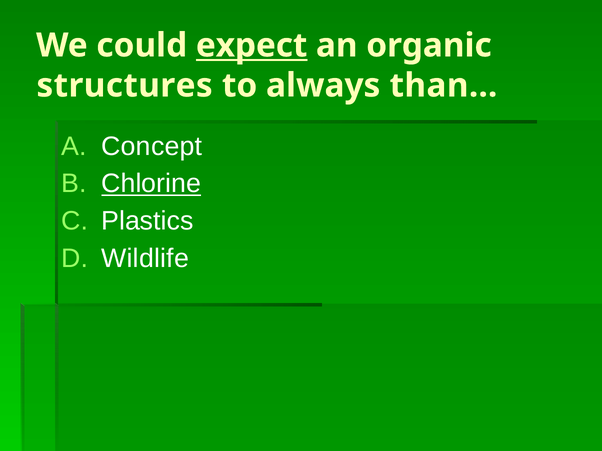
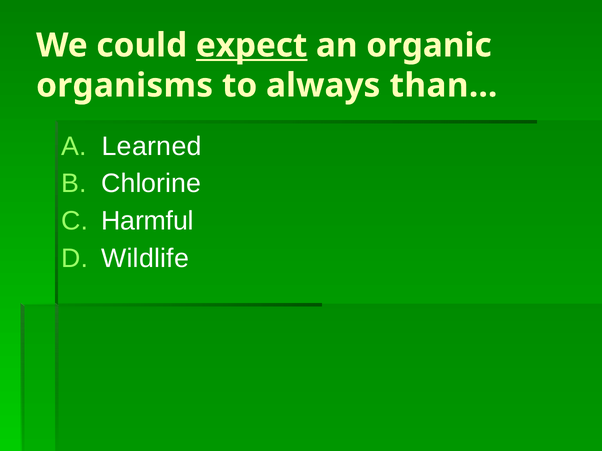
structures: structures -> organisms
Concept: Concept -> Learned
Chlorine underline: present -> none
Plastics: Plastics -> Harmful
